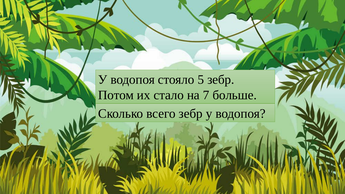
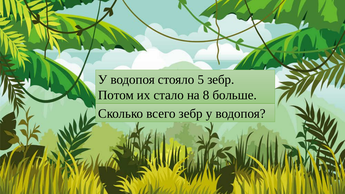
7: 7 -> 8
